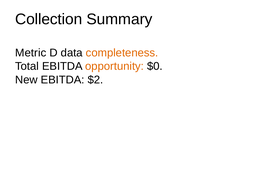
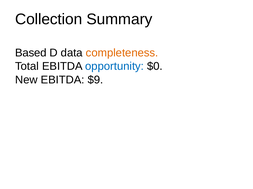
Metric: Metric -> Based
opportunity colour: orange -> blue
$2: $2 -> $9
